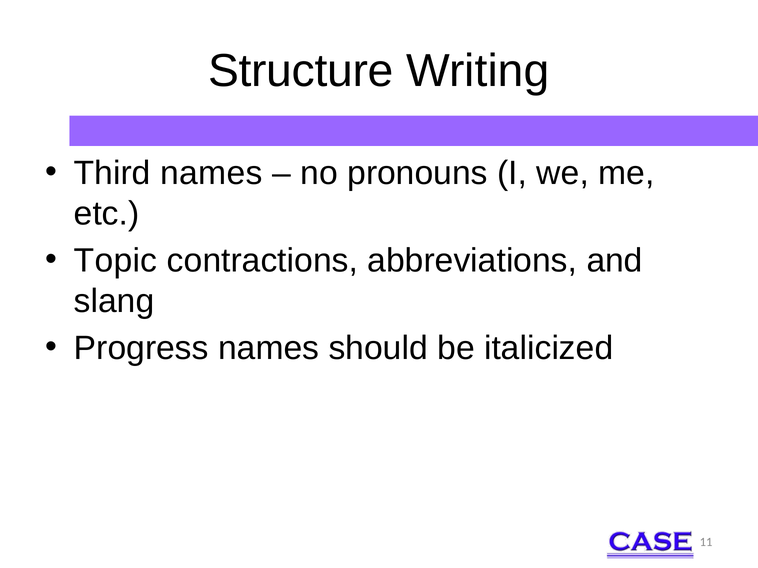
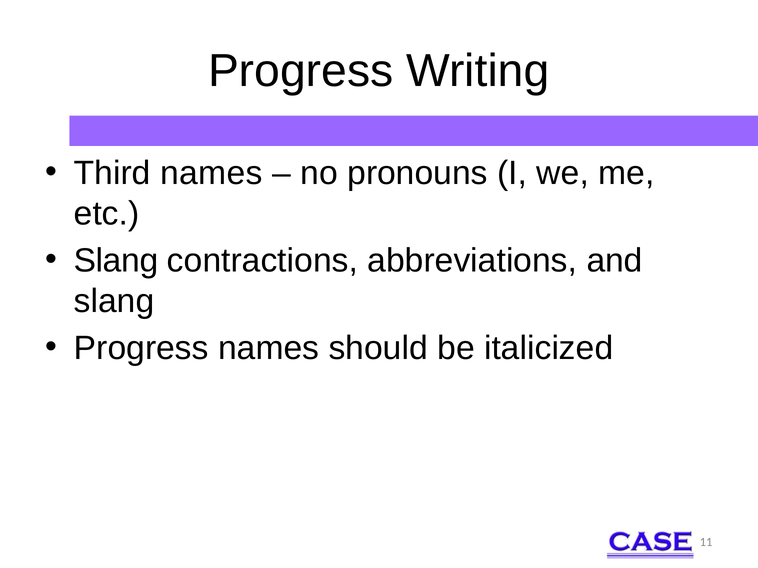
Structure at (301, 71): Structure -> Progress
Topic at (116, 261): Topic -> Slang
